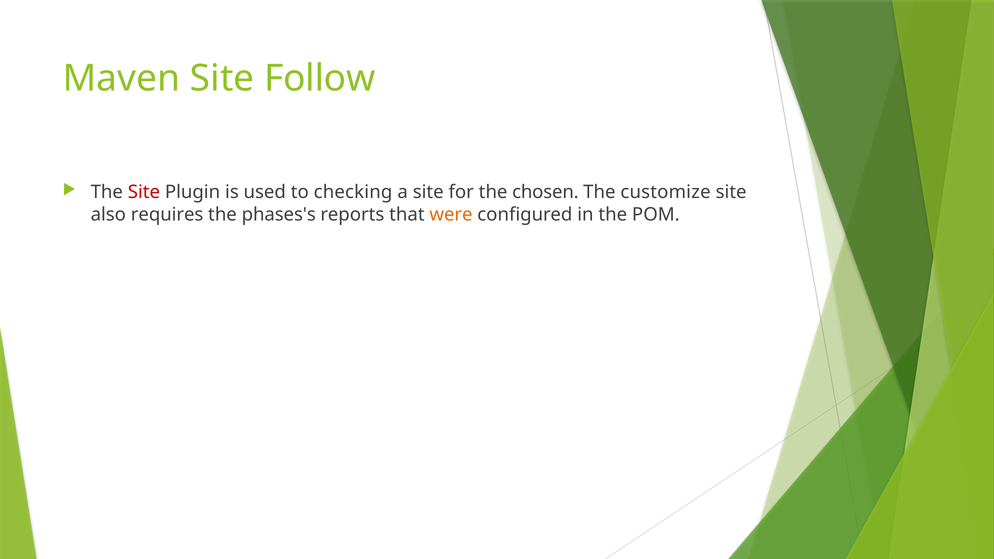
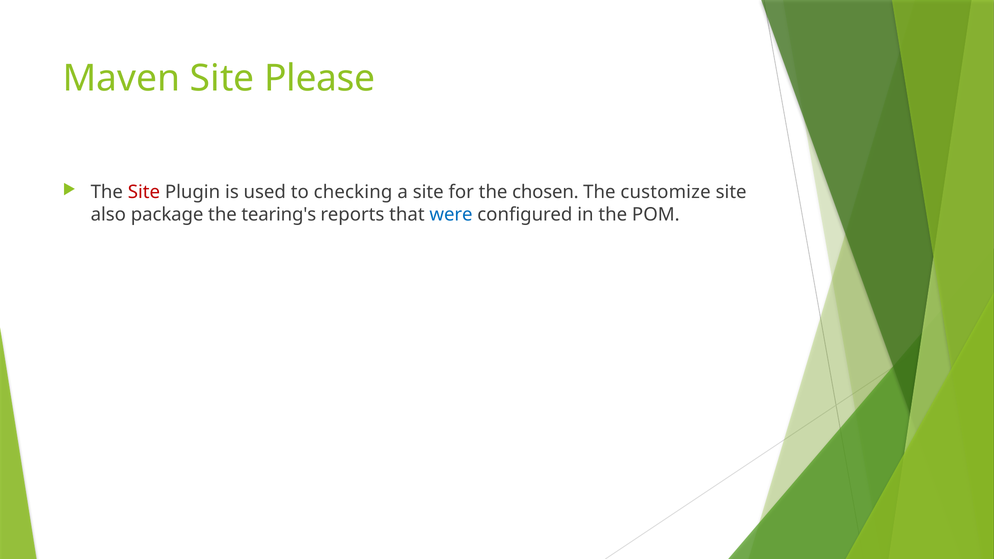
Follow: Follow -> Please
requires: requires -> package
phases's: phases's -> tearing's
were colour: orange -> blue
